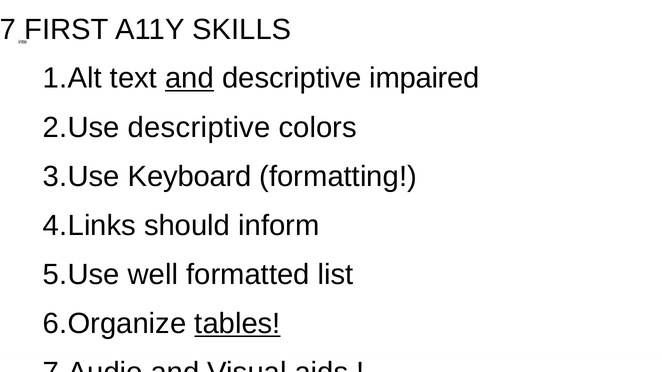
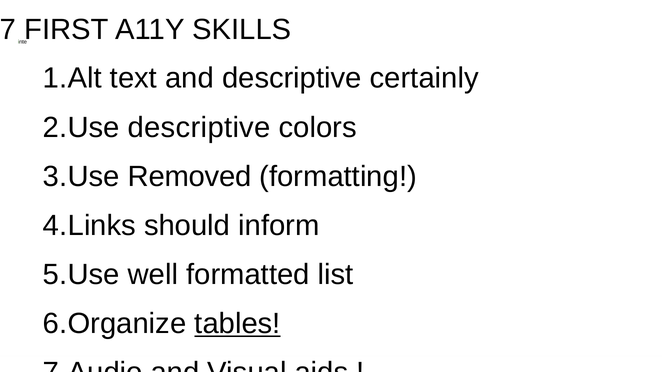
and at (190, 78) underline: present -> none
impaired: impaired -> certainly
Keyboard: Keyboard -> Removed
